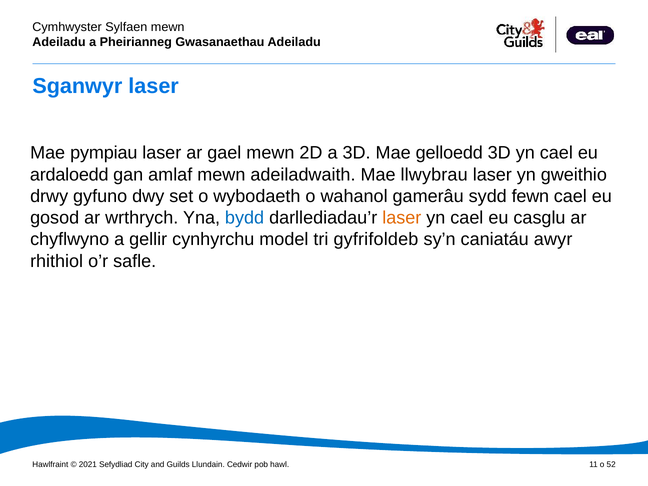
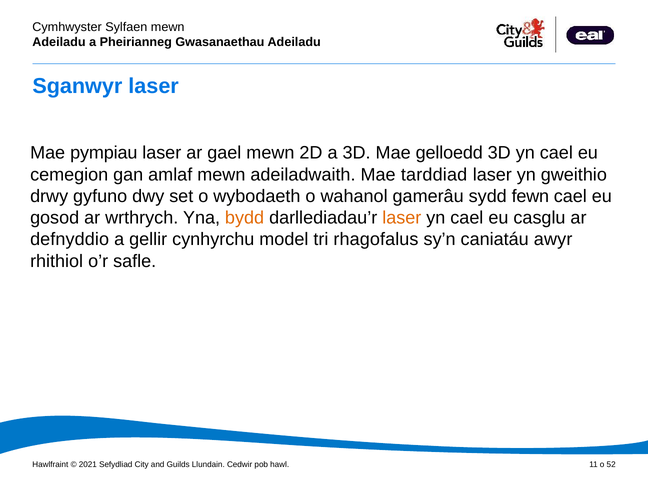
ardaloedd: ardaloedd -> cemegion
llwybrau: llwybrau -> tarddiad
bydd colour: blue -> orange
chyflwyno: chyflwyno -> defnyddio
gyfrifoldeb: gyfrifoldeb -> rhagofalus
